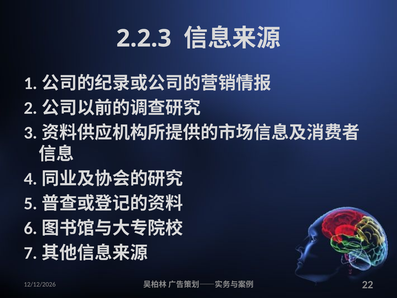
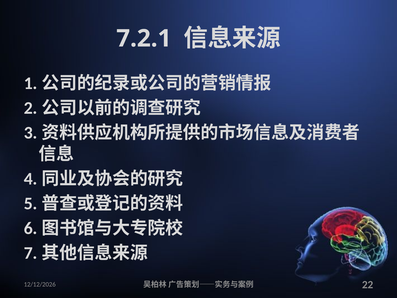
2.2.3: 2.2.3 -> 7.2.1
